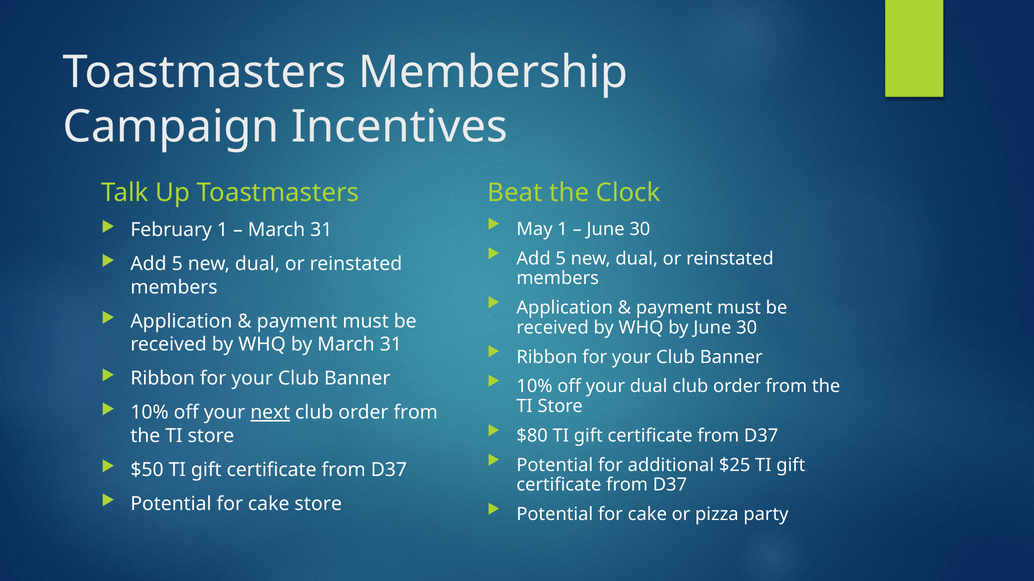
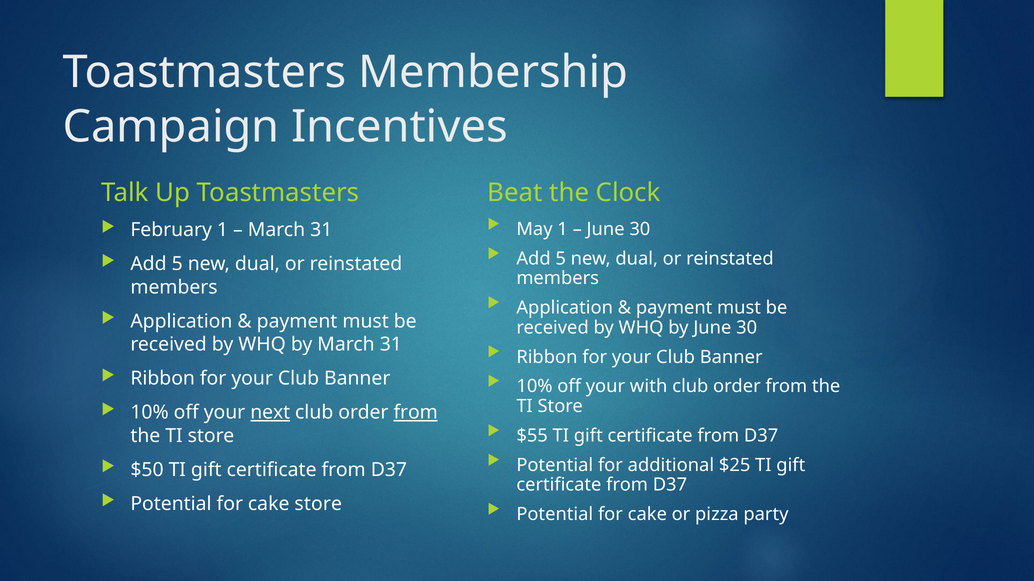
your dual: dual -> with
from at (416, 413) underline: none -> present
$80: $80 -> $55
